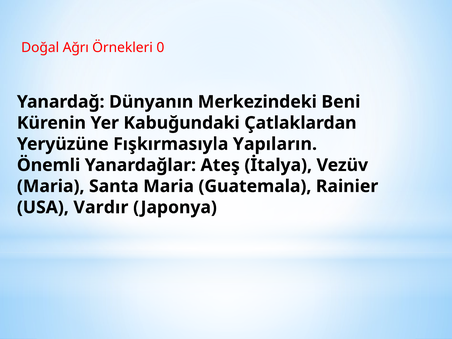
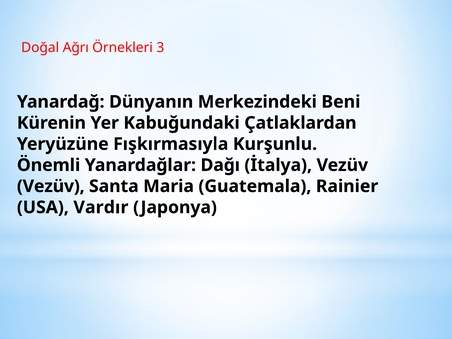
0: 0 -> 3
Yapıların: Yapıların -> Kurşunlu
Ateş: Ateş -> Dağı
Maria at (51, 186): Maria -> Vezüv
